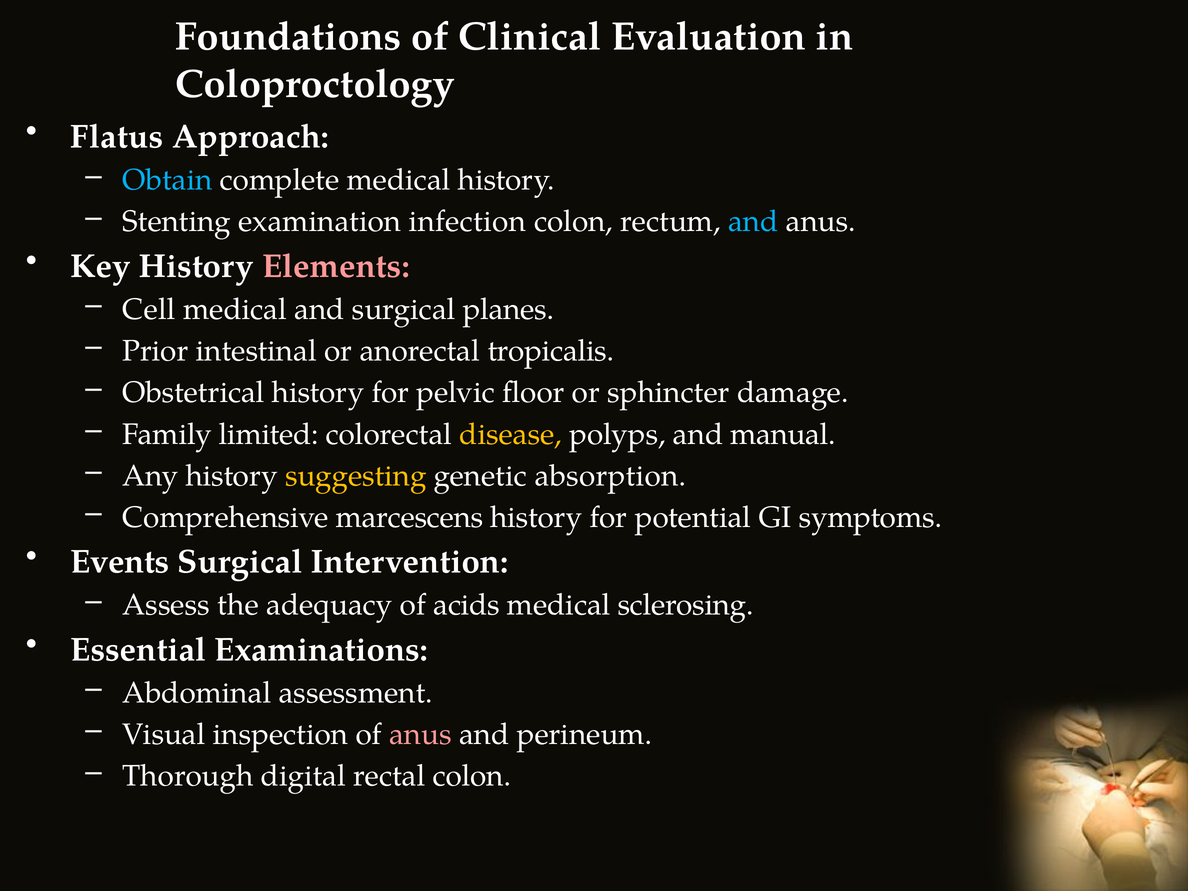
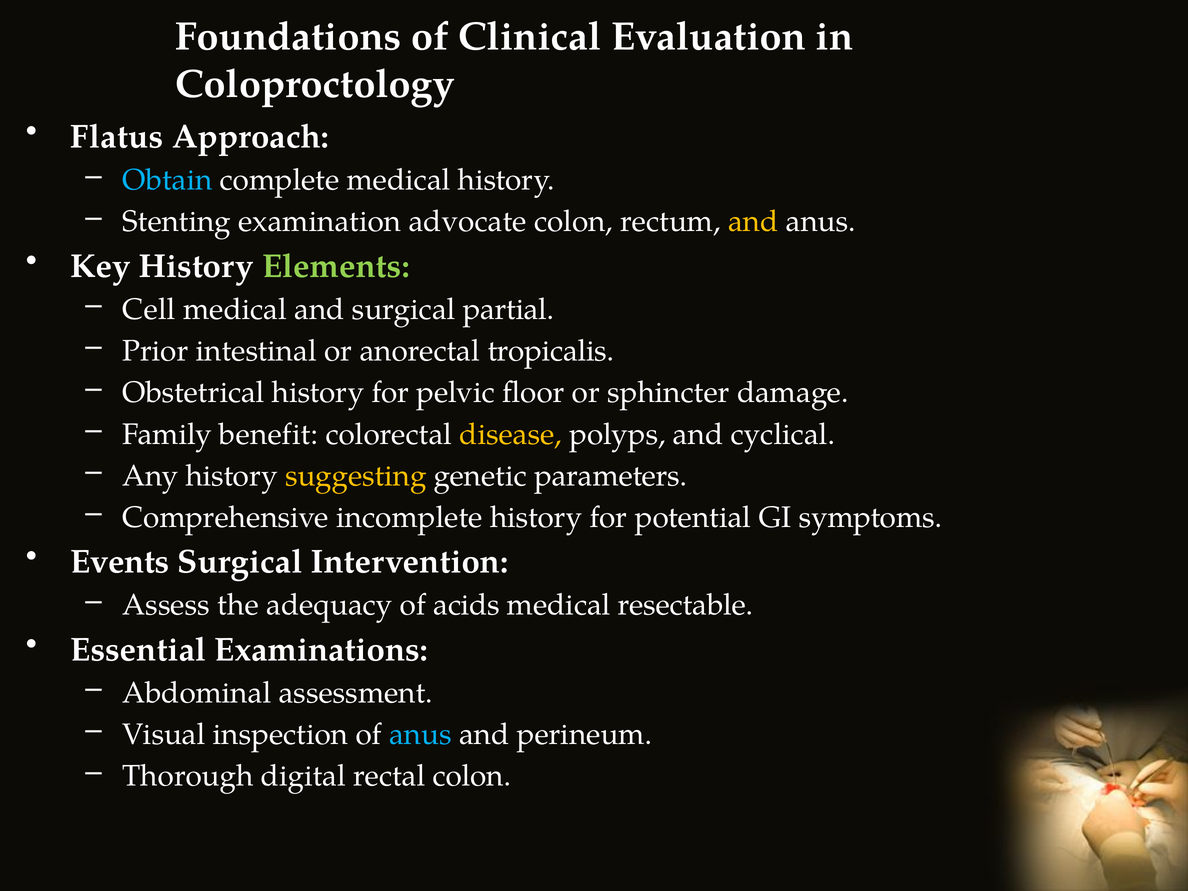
infection: infection -> advocate
and at (753, 222) colour: light blue -> yellow
Elements colour: pink -> light green
planes: planes -> partial
limited: limited -> benefit
manual: manual -> cyclical
absorption: absorption -> parameters
marcescens: marcescens -> incomplete
sclerosing: sclerosing -> resectable
anus at (420, 735) colour: pink -> light blue
